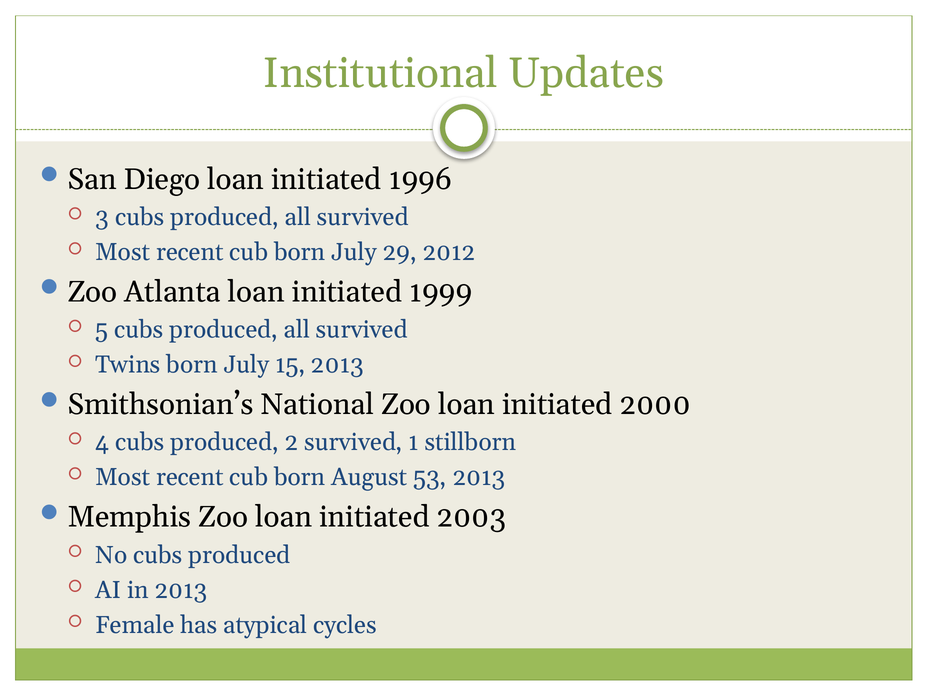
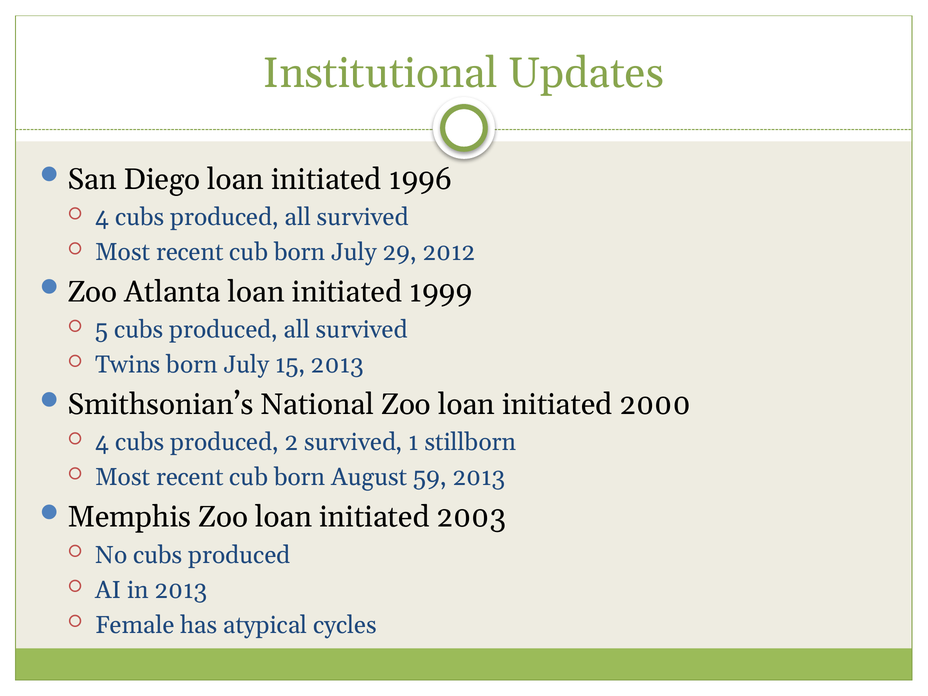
3 at (102, 217): 3 -> 4
53: 53 -> 59
